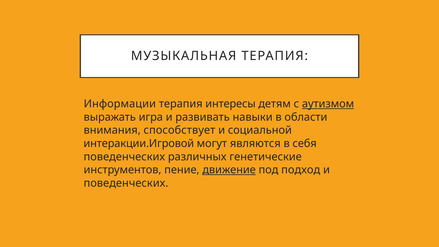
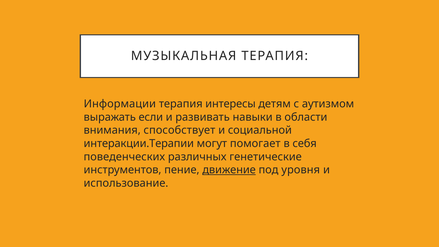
аутизмом underline: present -> none
игра: игра -> если
интеракции.Игровой: интеракции.Игровой -> интеракции.Терапии
являются: являются -> помогает
подход: подход -> уровня
поведенческих at (126, 183): поведенческих -> использование
